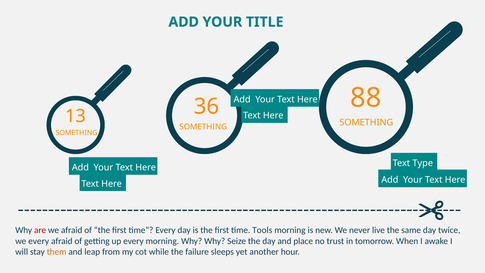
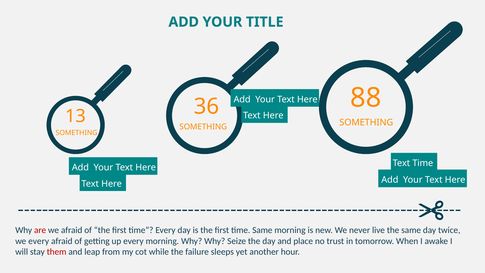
Text Type: Type -> Time
time Tools: Tools -> Same
them colour: orange -> red
